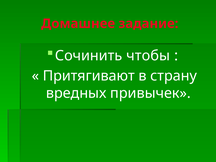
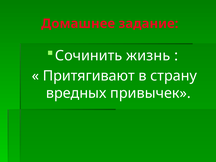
чтобы: чтобы -> жизнь
